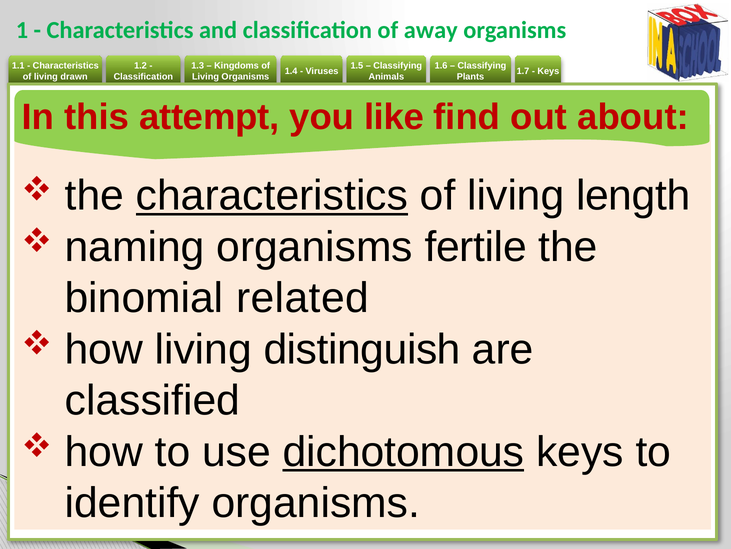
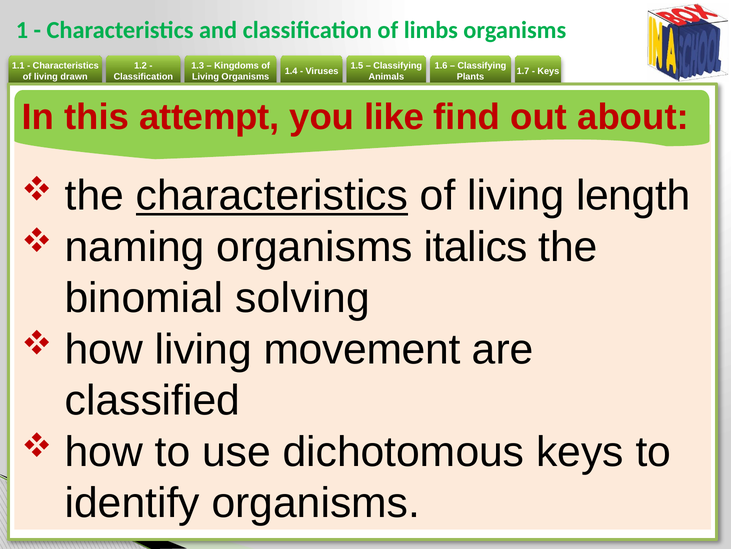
away: away -> limbs
fertile: fertile -> italics
related: related -> solving
distinguish: distinguish -> movement
dichotomous underline: present -> none
